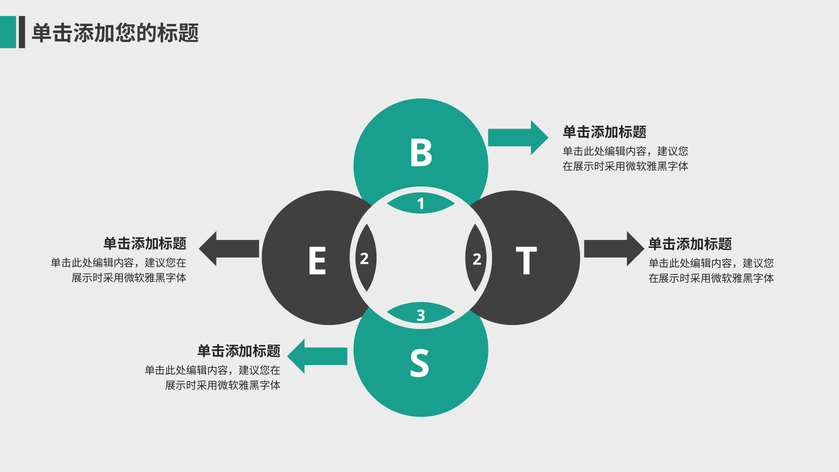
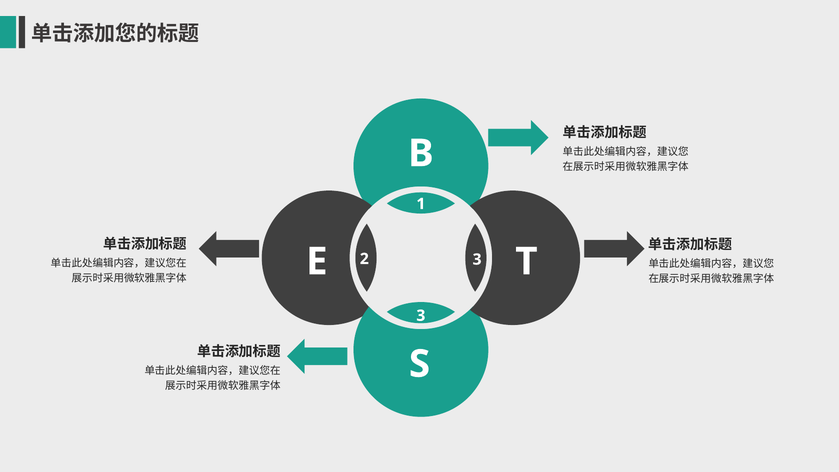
2 2: 2 -> 3
